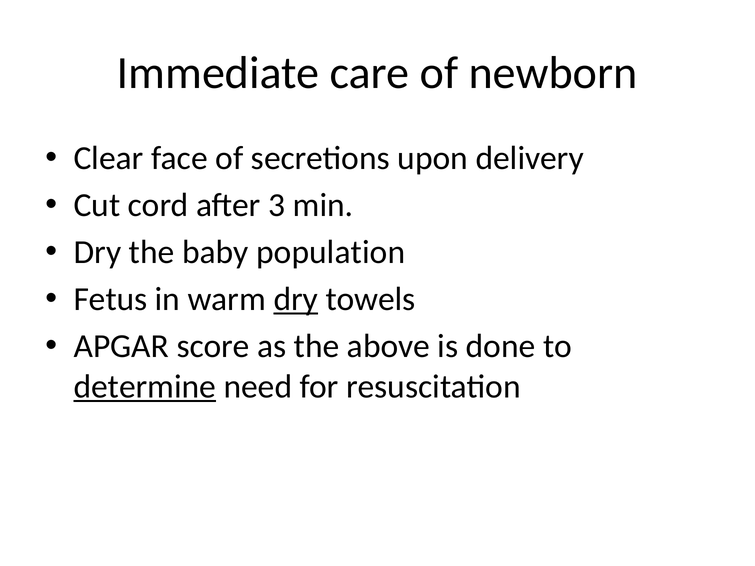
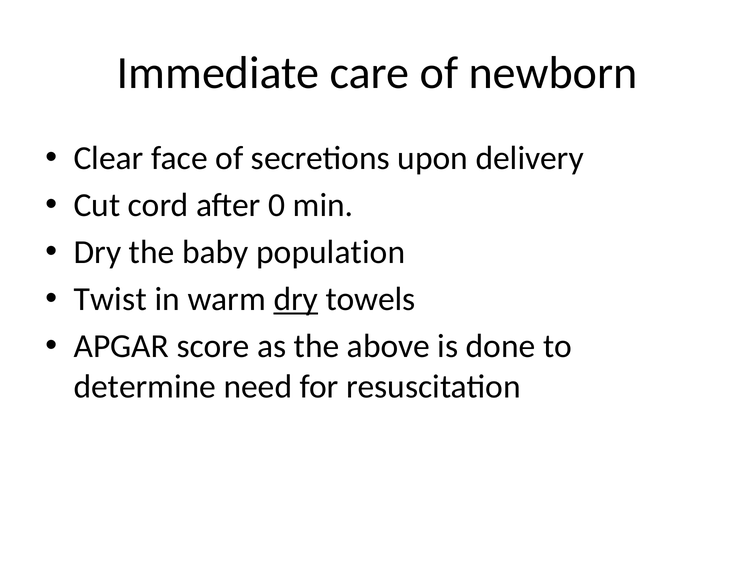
3: 3 -> 0
Fetus: Fetus -> Twist
determine underline: present -> none
